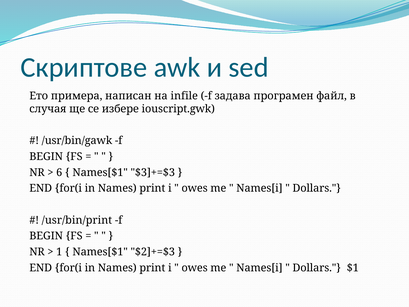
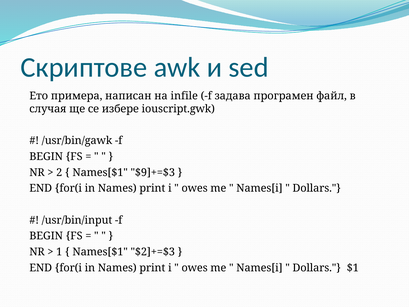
6: 6 -> 2
$3]+=$3: $3]+=$3 -> $9]+=$3
/usr/bin/print: /usr/bin/print -> /usr/bin/input
